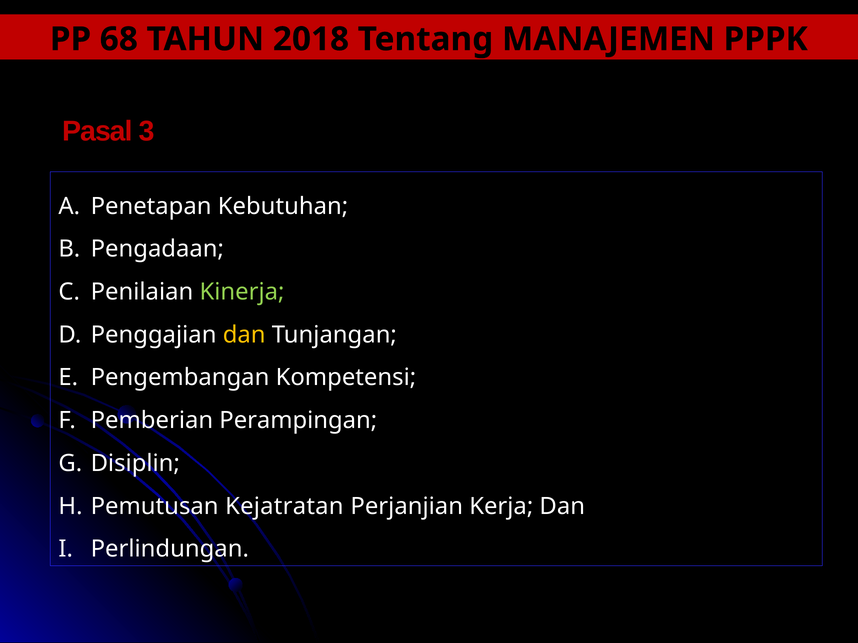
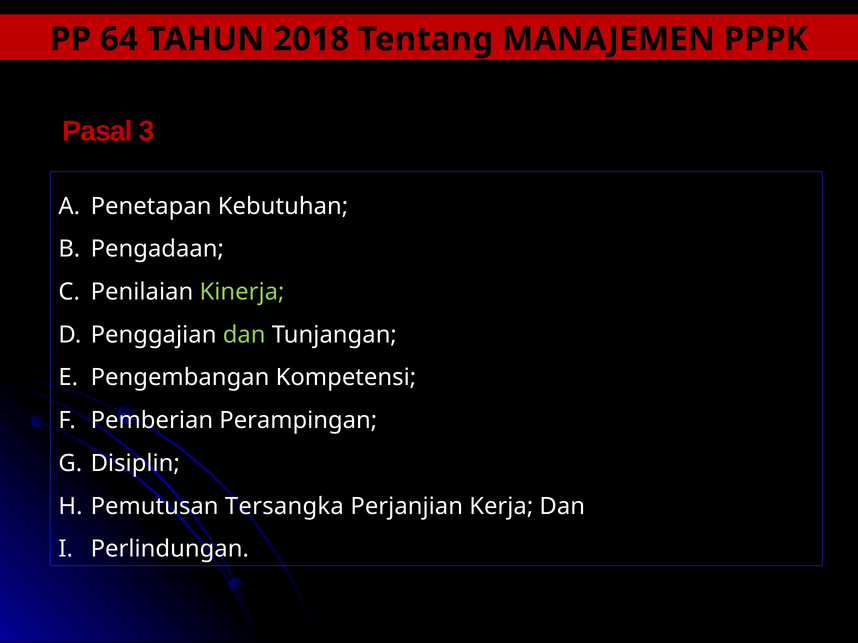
68: 68 -> 64
dan at (244, 335) colour: yellow -> light green
Kejatratan: Kejatratan -> Tersangka
